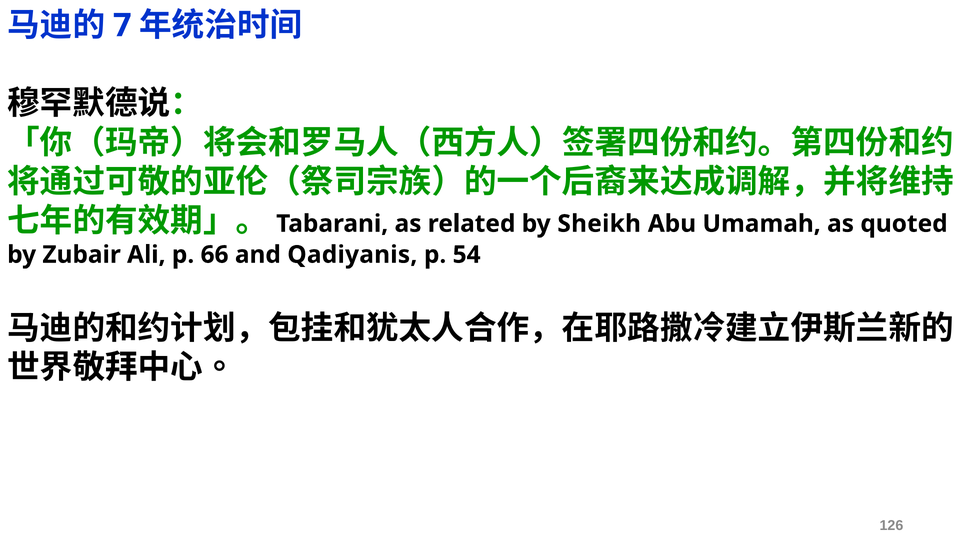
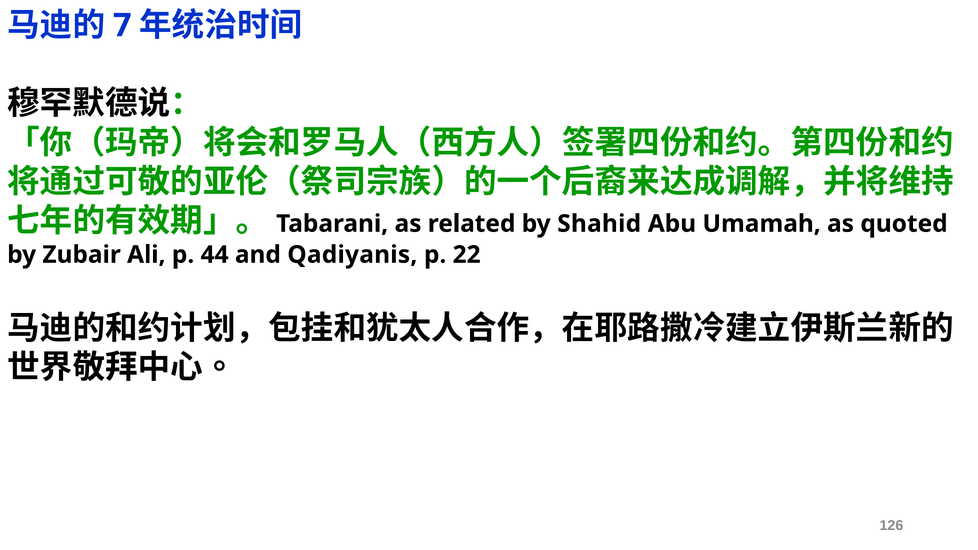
Sheikh: Sheikh -> Shahid
66: 66 -> 44
54: 54 -> 22
